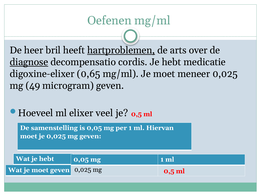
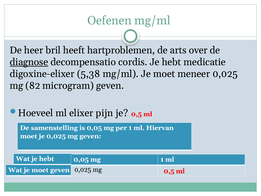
hartproblemen underline: present -> none
0,65: 0,65 -> 5,38
49: 49 -> 82
veel: veel -> pijn
